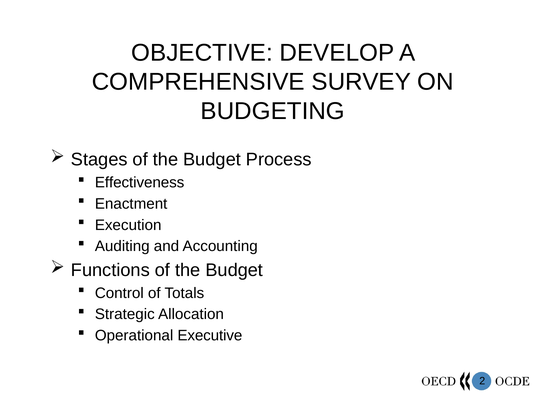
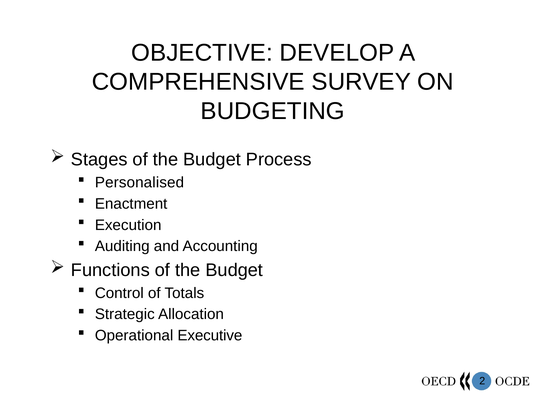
Effectiveness: Effectiveness -> Personalised
